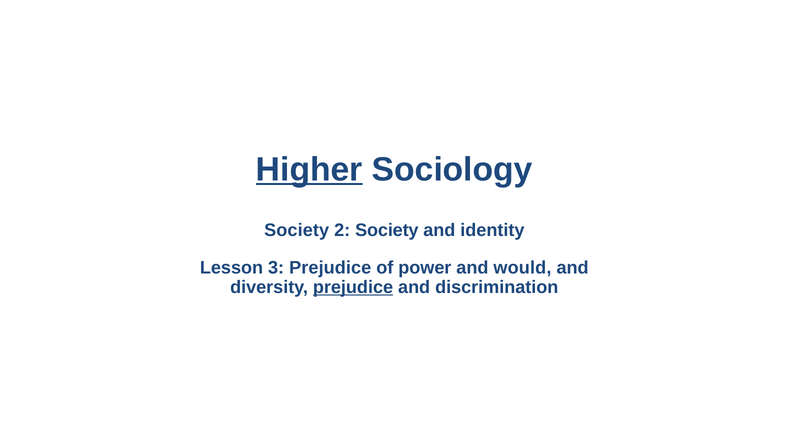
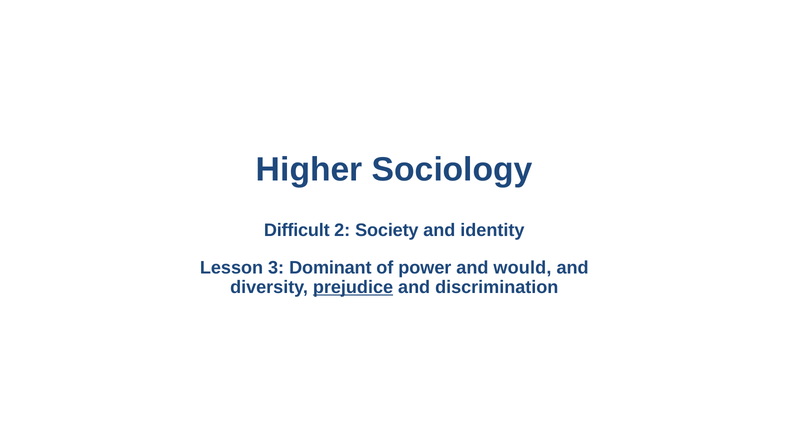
Higher underline: present -> none
Society at (297, 230): Society -> Difficult
3 Prejudice: Prejudice -> Dominant
